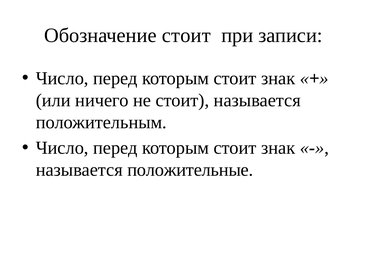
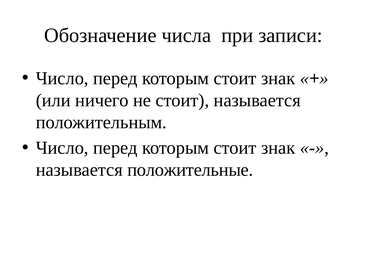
Обозначение стоит: стоит -> числа
